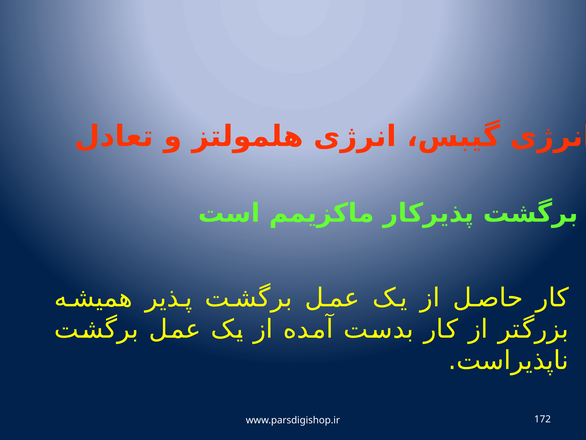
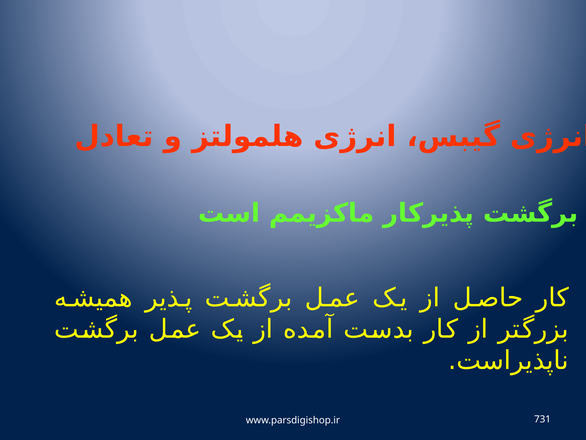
172: 172 -> 731
